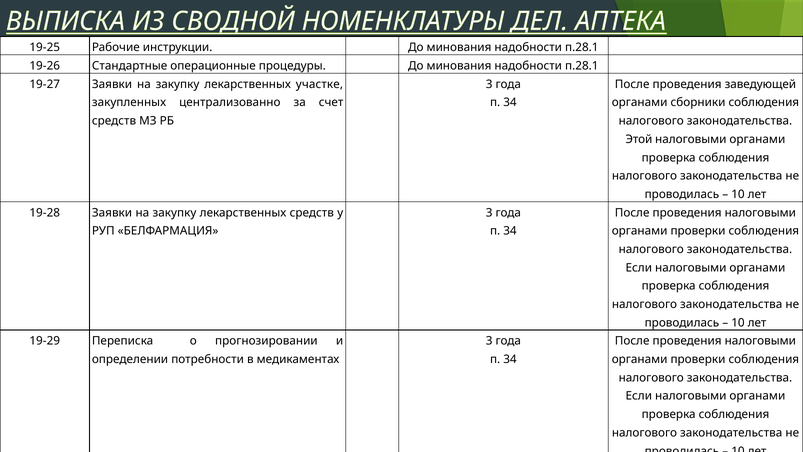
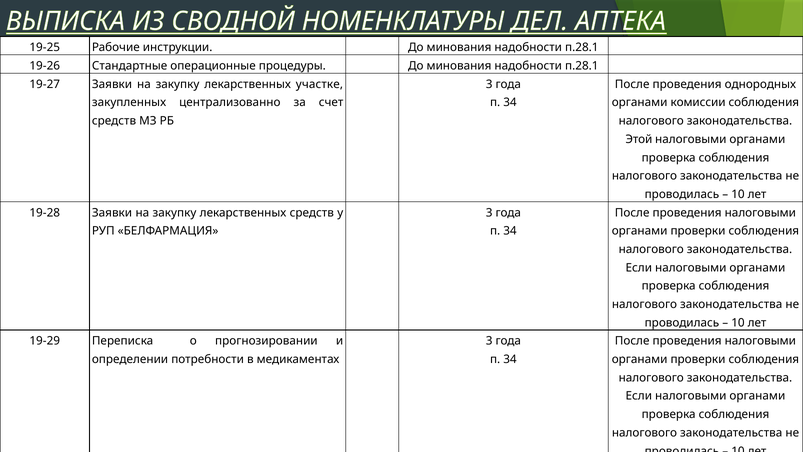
заведующей: заведующей -> однородных
сборники: сборники -> комиссии
